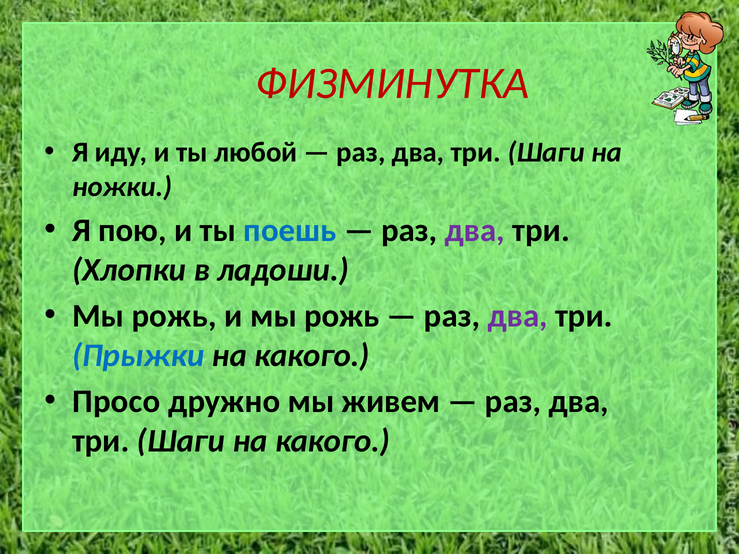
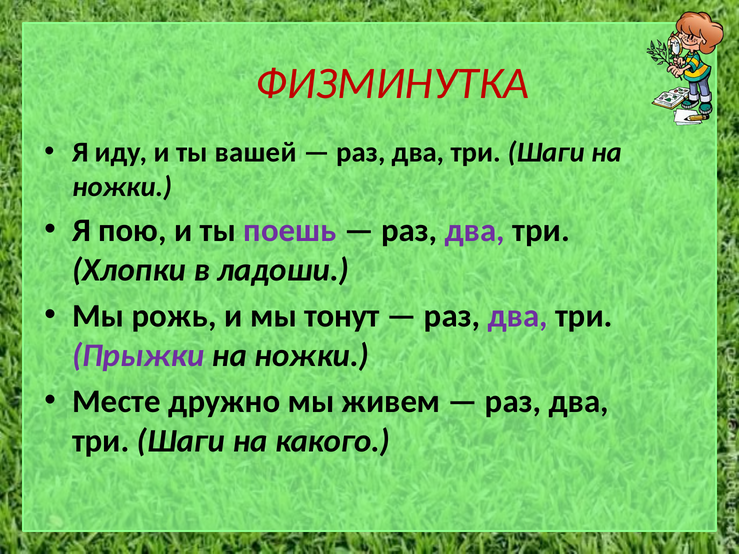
любой: любой -> вашей
поешь colour: blue -> purple
и мы рожь: рожь -> тонут
Прыжки colour: blue -> purple
какого at (312, 355): какого -> ножки
Просо: Просо -> Месте
